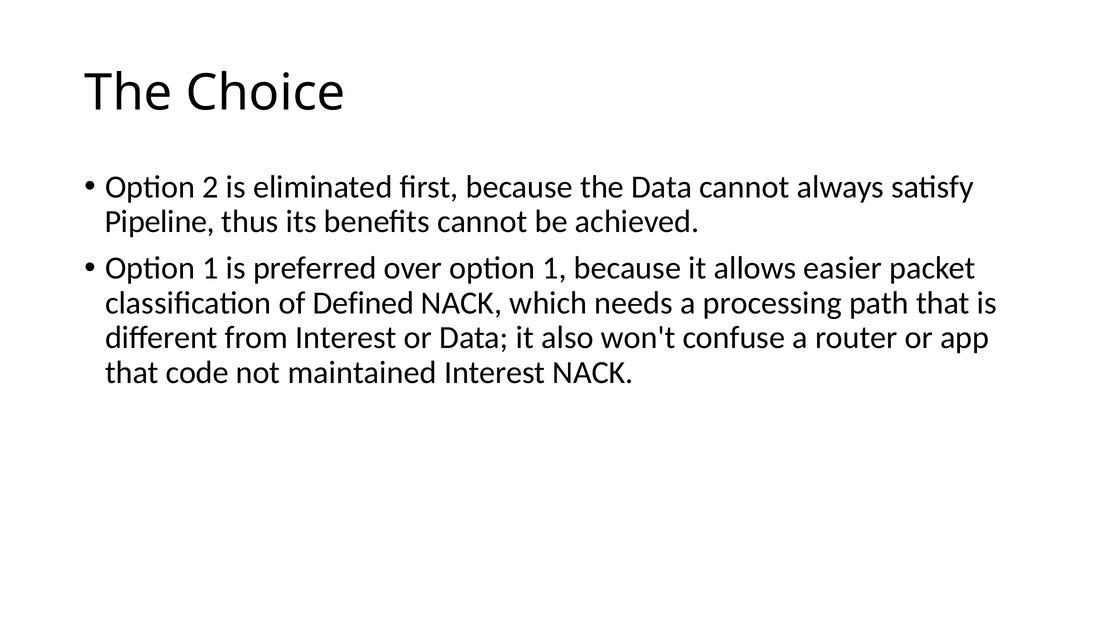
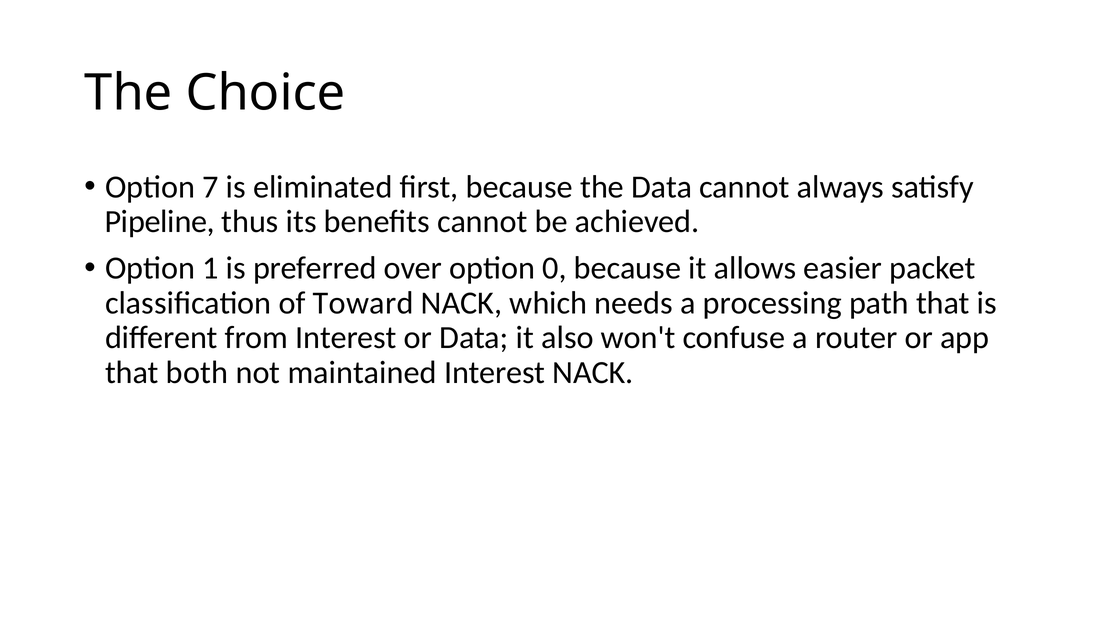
2: 2 -> 7
over option 1: 1 -> 0
Defined: Defined -> Toward
code: code -> both
